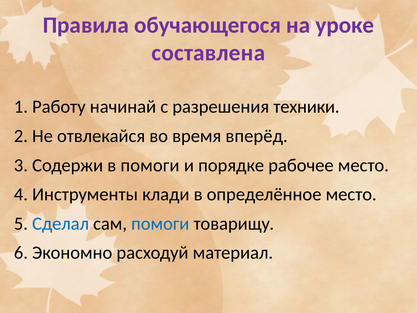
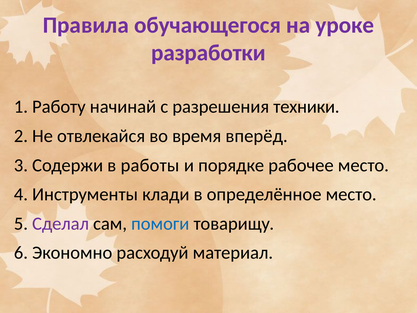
составлена: составлена -> разработки
в помоги: помоги -> работы
Сделал colour: blue -> purple
